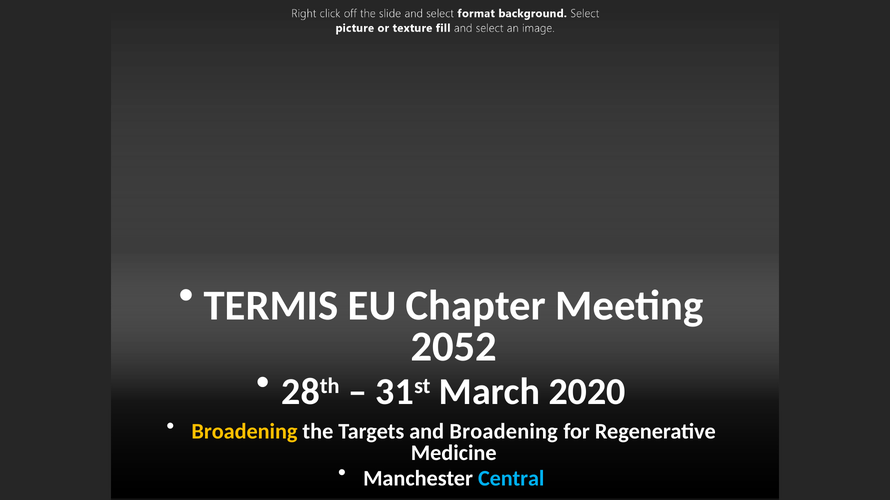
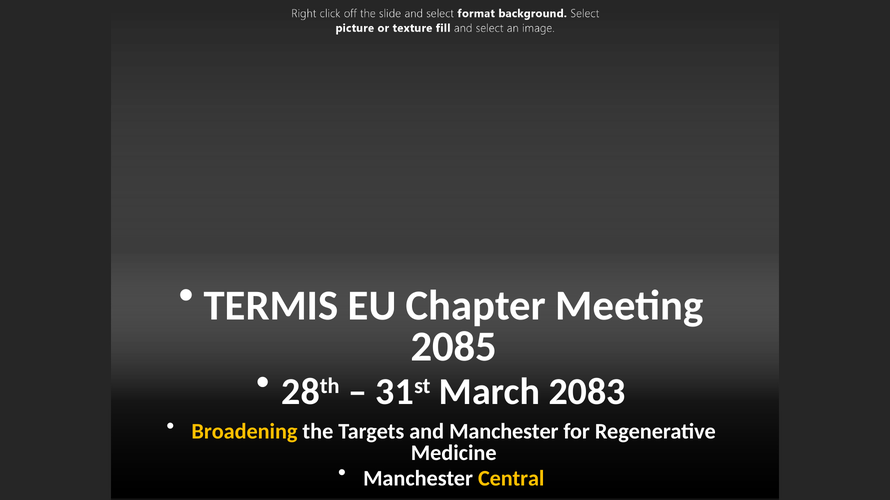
2052: 2052 -> 2085
2020: 2020 -> 2083
and Broadening: Broadening -> Manchester
Central colour: light blue -> yellow
